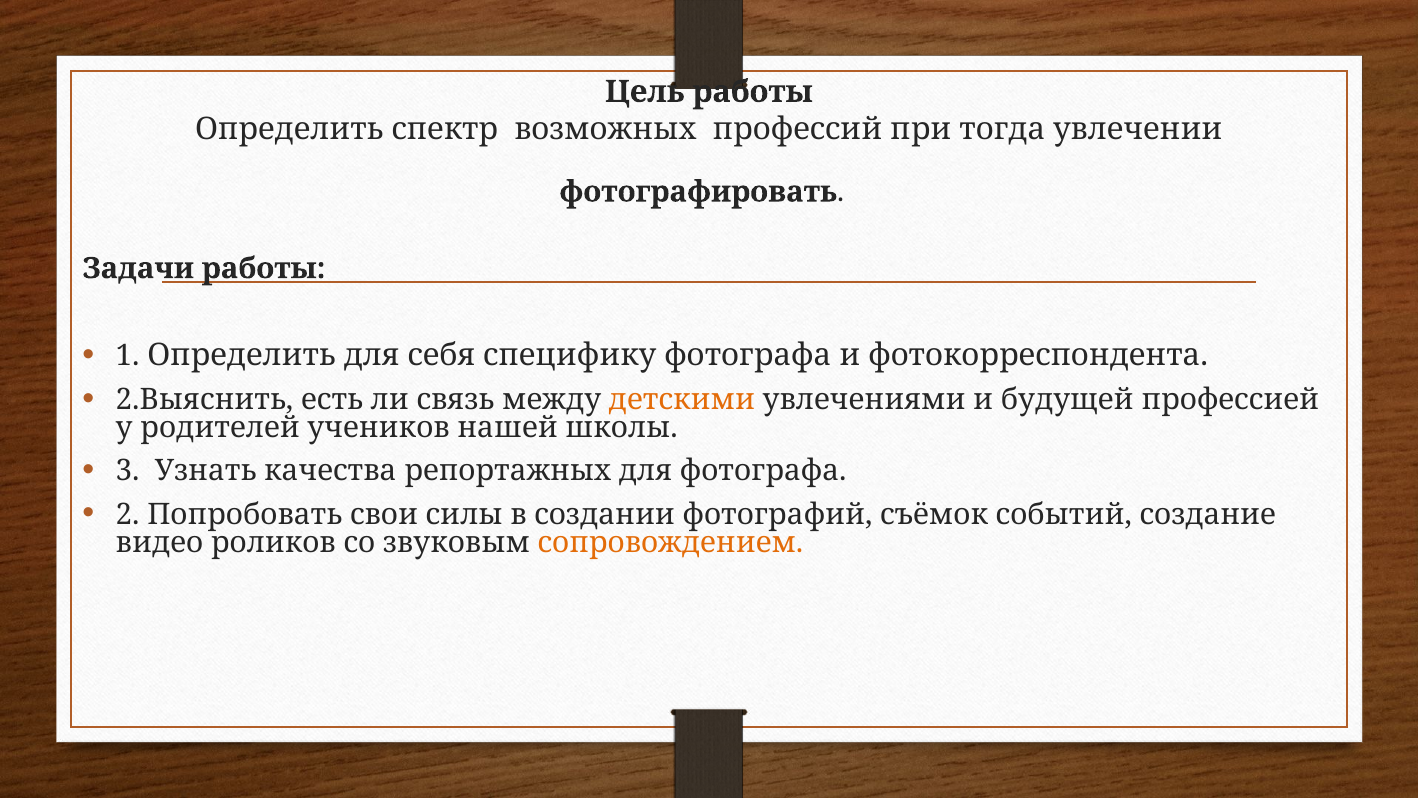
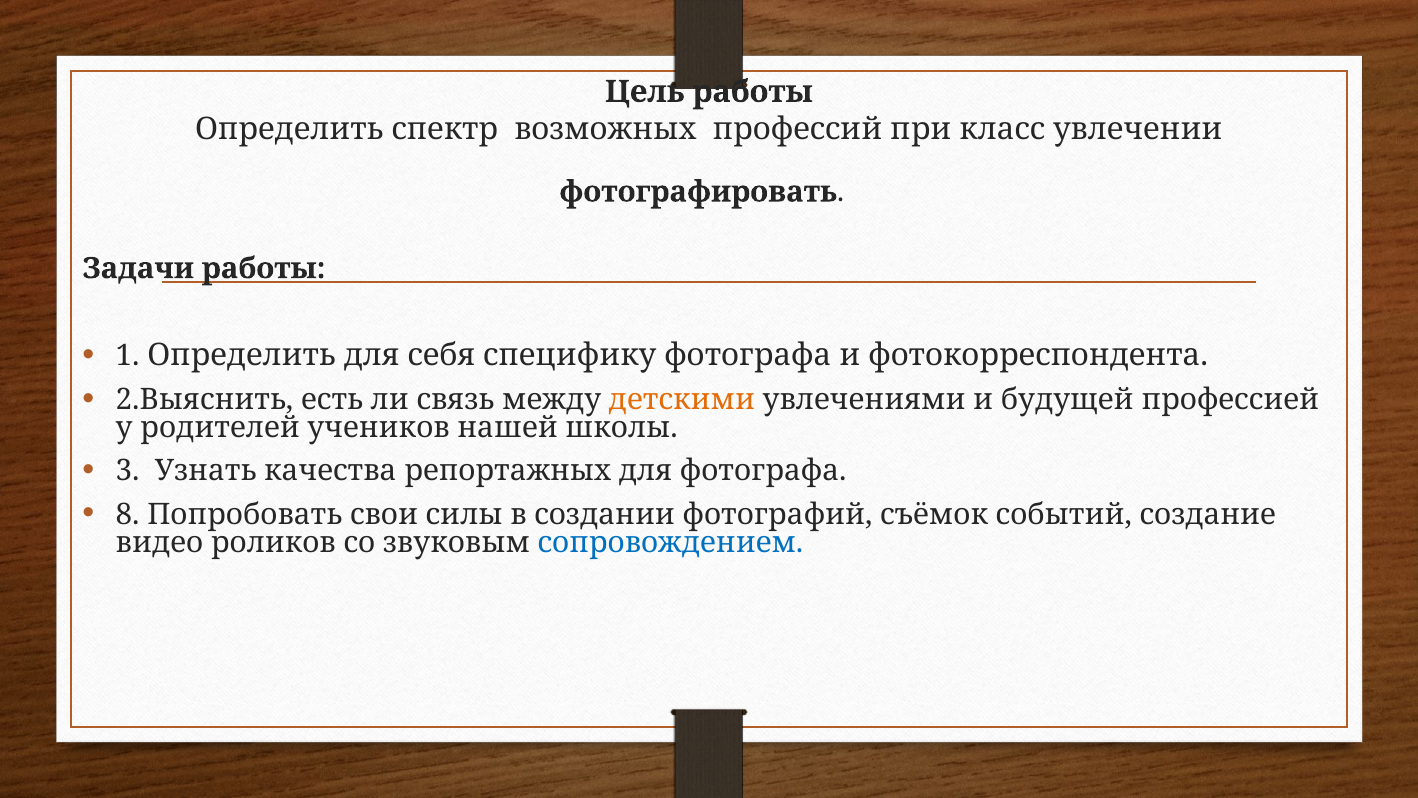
тогда: тогда -> класс
2: 2 -> 8
сопровождением colour: orange -> blue
